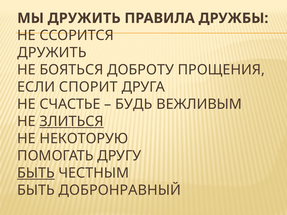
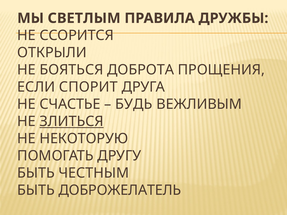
МЫ ДРУЖИТЬ: ДРУЖИТЬ -> СВЕТЛЫМ
ДРУЖИТЬ at (52, 53): ДРУЖИТЬ -> ОТКРЫЛИ
ДОБРОТУ: ДОБРОТУ -> ДОБРОТА
БЫТЬ at (36, 173) underline: present -> none
ДОБРОНРАВНЫЙ: ДОБРОНРАВНЫЙ -> ДОБРОЖЕЛАТЕЛЬ
